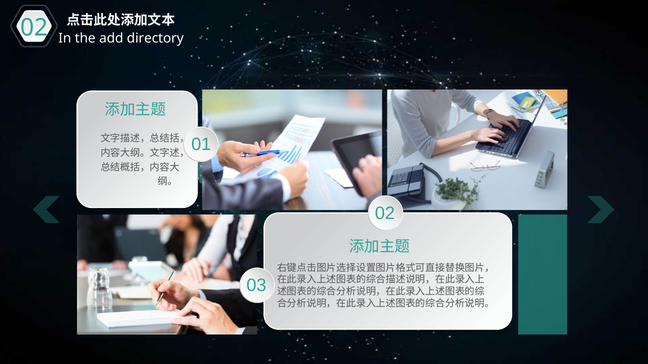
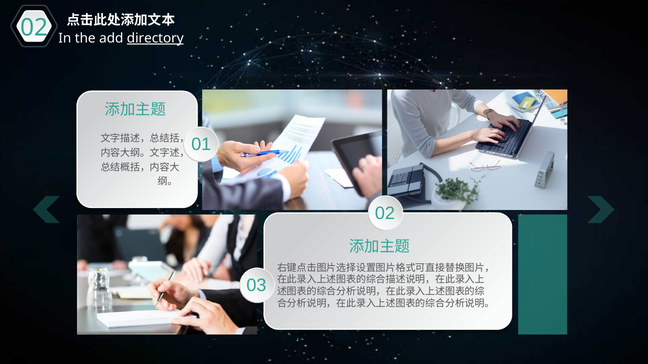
directory underline: none -> present
